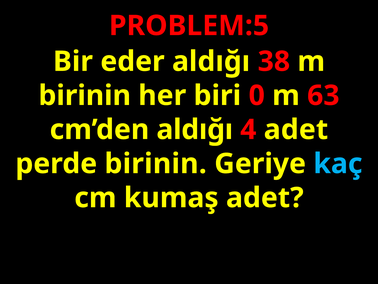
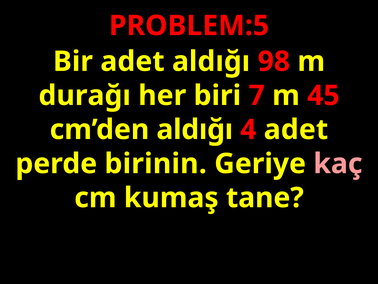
Bir eder: eder -> adet
38: 38 -> 98
birinin at (85, 95): birinin -> durağı
0: 0 -> 7
63: 63 -> 45
kaç colour: light blue -> pink
kumaş adet: adet -> tane
